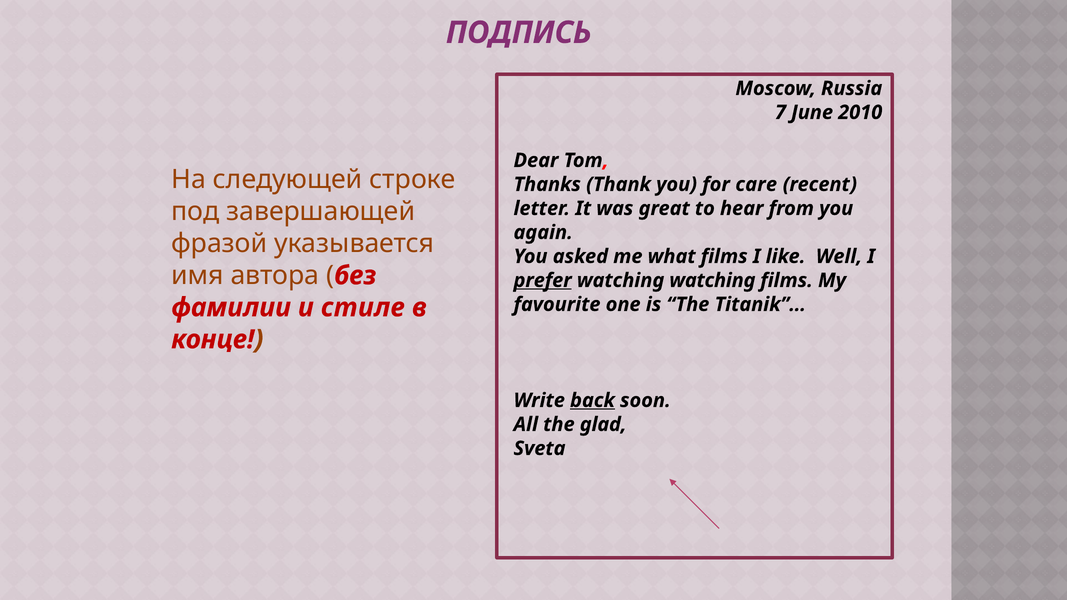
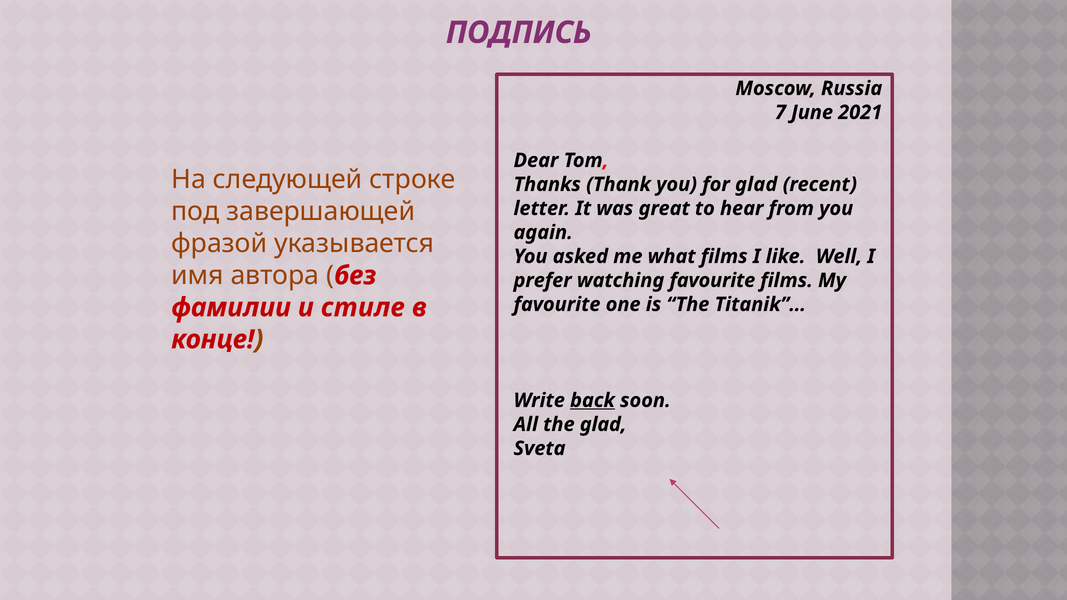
2010: 2010 -> 2021
for care: care -> glad
prefer underline: present -> none
watching watching: watching -> favourite
